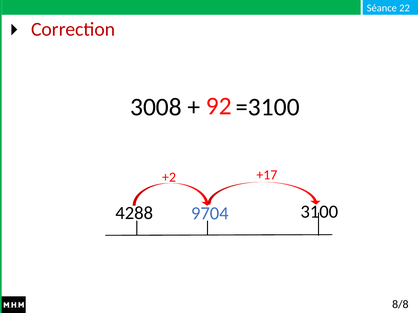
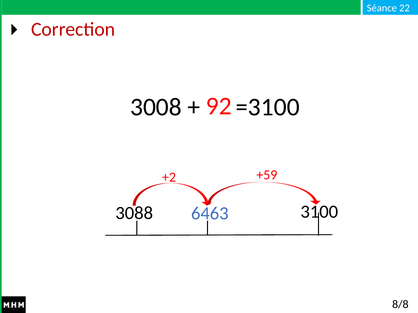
+17: +17 -> +59
4288: 4288 -> 3088
9704: 9704 -> 6463
